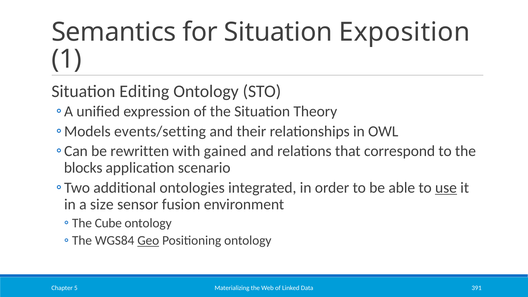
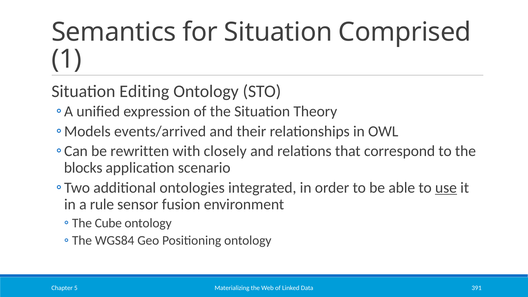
Exposition: Exposition -> Comprised
events/setting: events/setting -> events/arrived
gained: gained -> closely
size: size -> rule
Geo underline: present -> none
